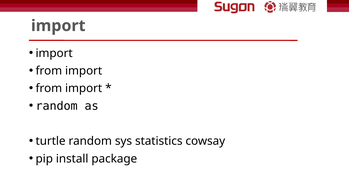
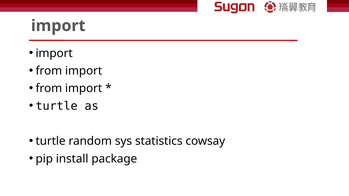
random at (57, 106): random -> turtle
